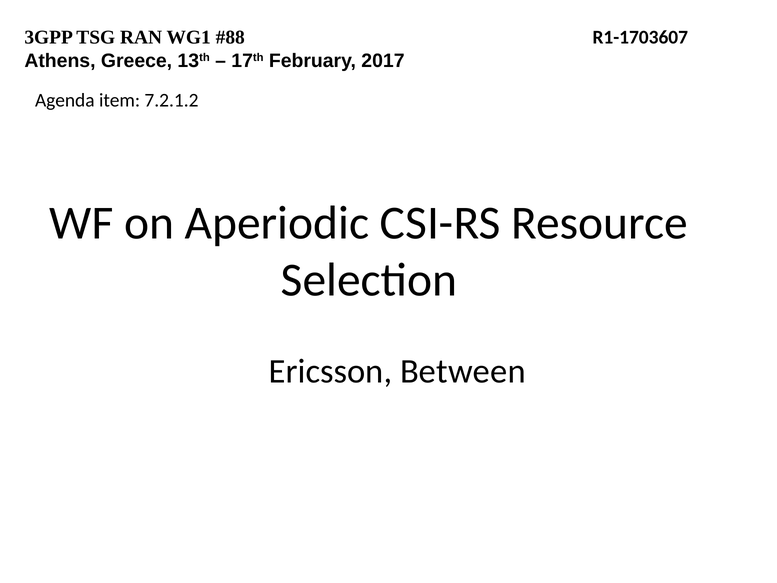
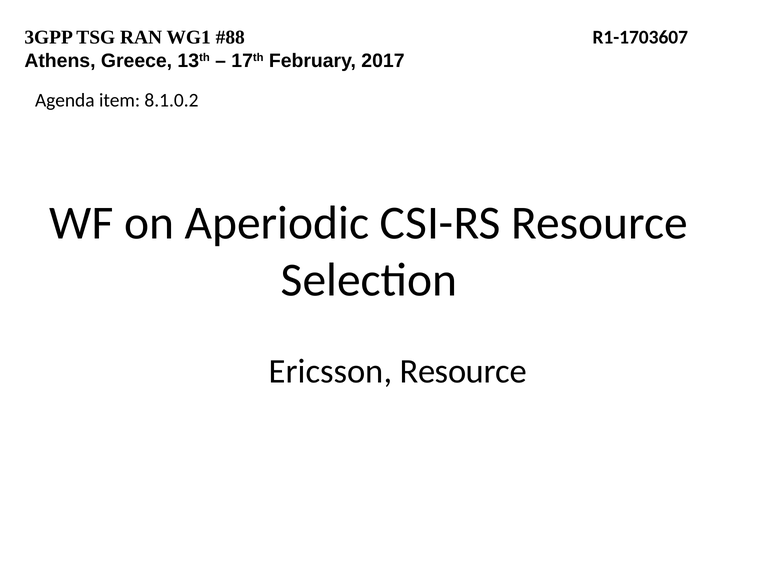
7.2.1.2: 7.2.1.2 -> 8.1.0.2
Ericsson Between: Between -> Resource
